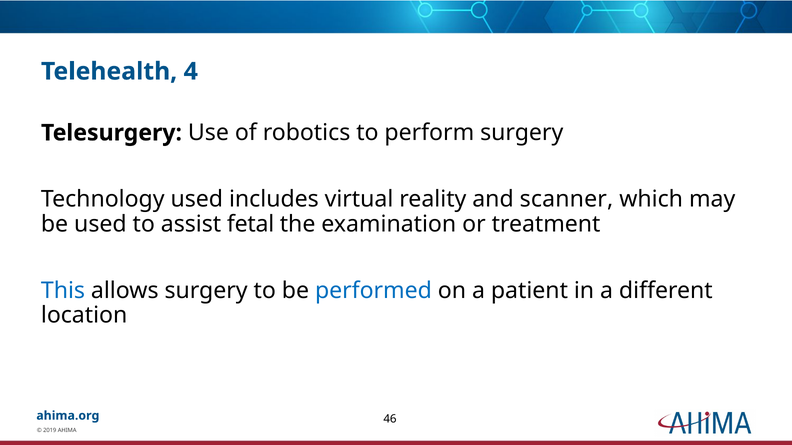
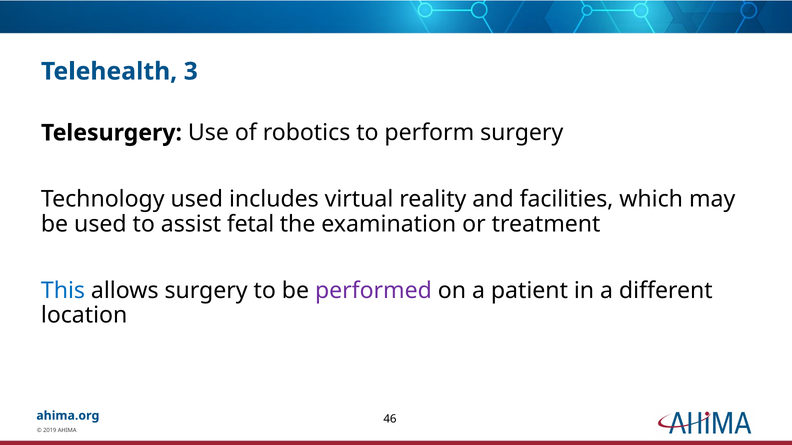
4: 4 -> 3
scanner: scanner -> facilities
performed colour: blue -> purple
